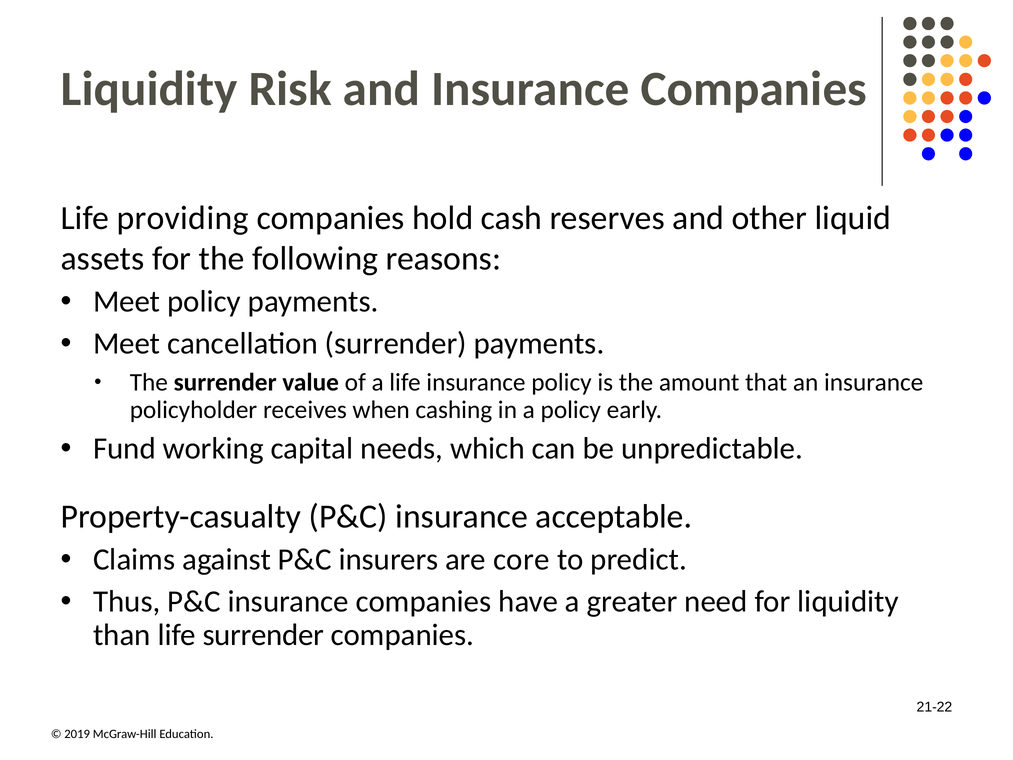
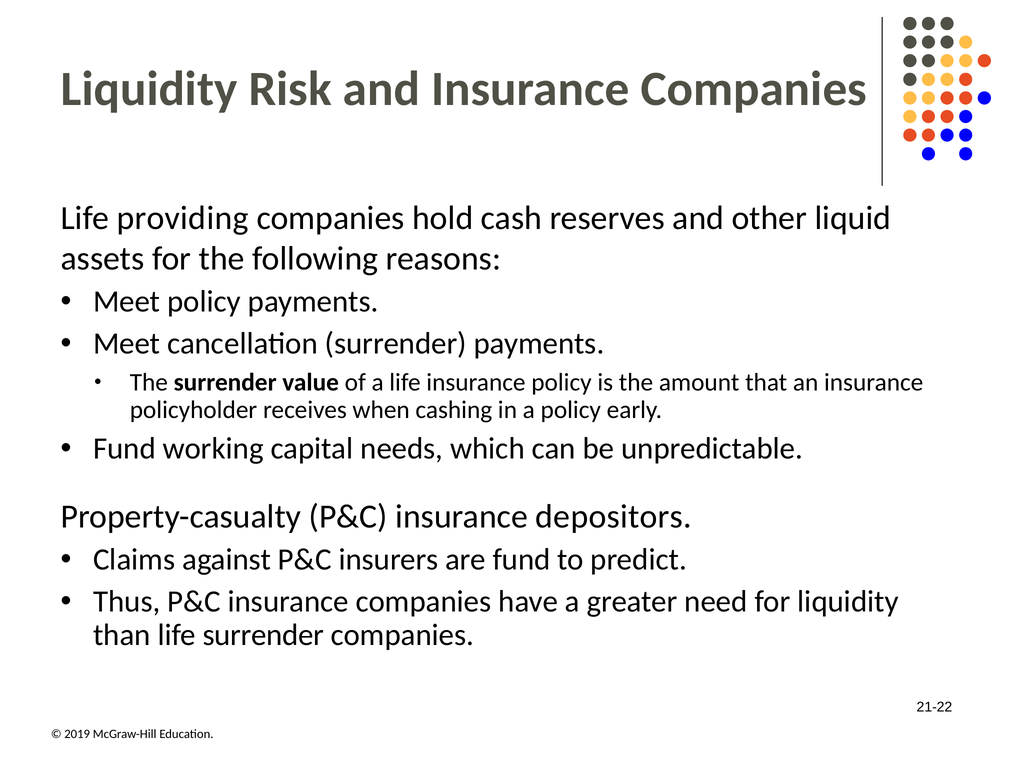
acceptable: acceptable -> depositors
are core: core -> fund
